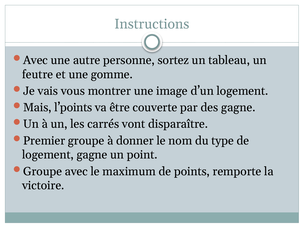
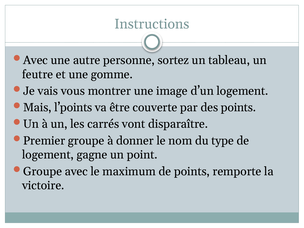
des gagne: gagne -> points
